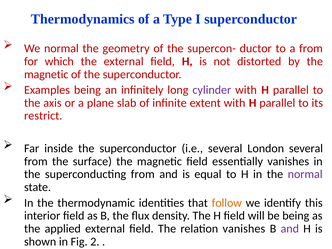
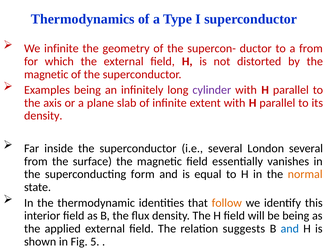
We normal: normal -> infinite
restrict at (43, 116): restrict -> density
superconducting from: from -> form
normal at (305, 174) colour: purple -> orange
relation vanishes: vanishes -> suggests
and at (290, 229) colour: purple -> blue
2: 2 -> 5
